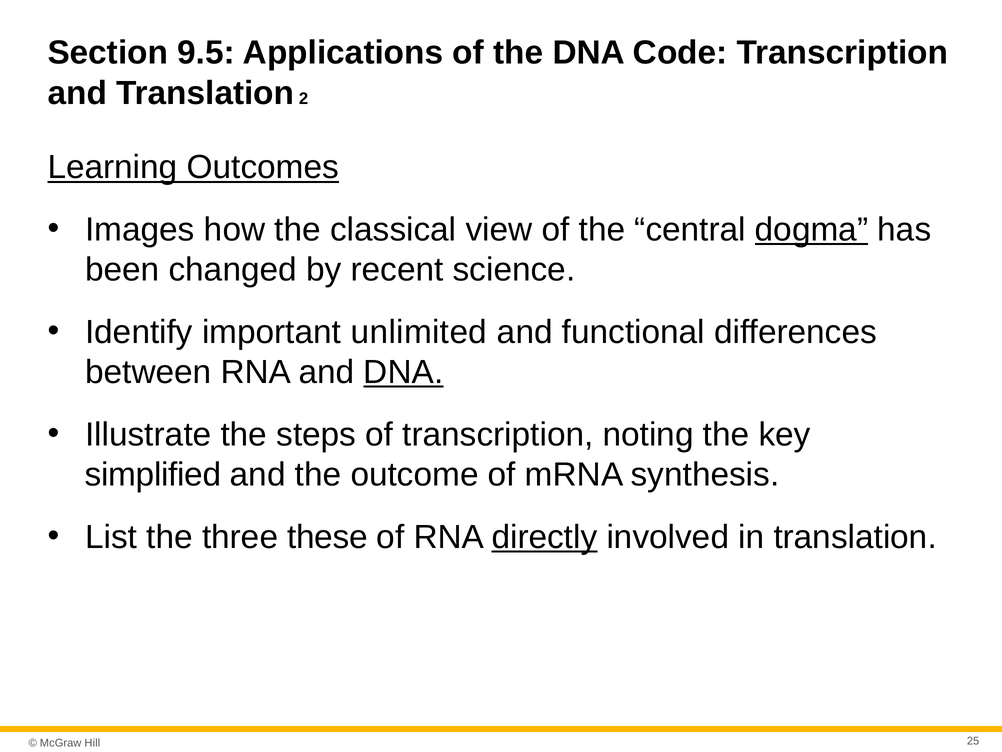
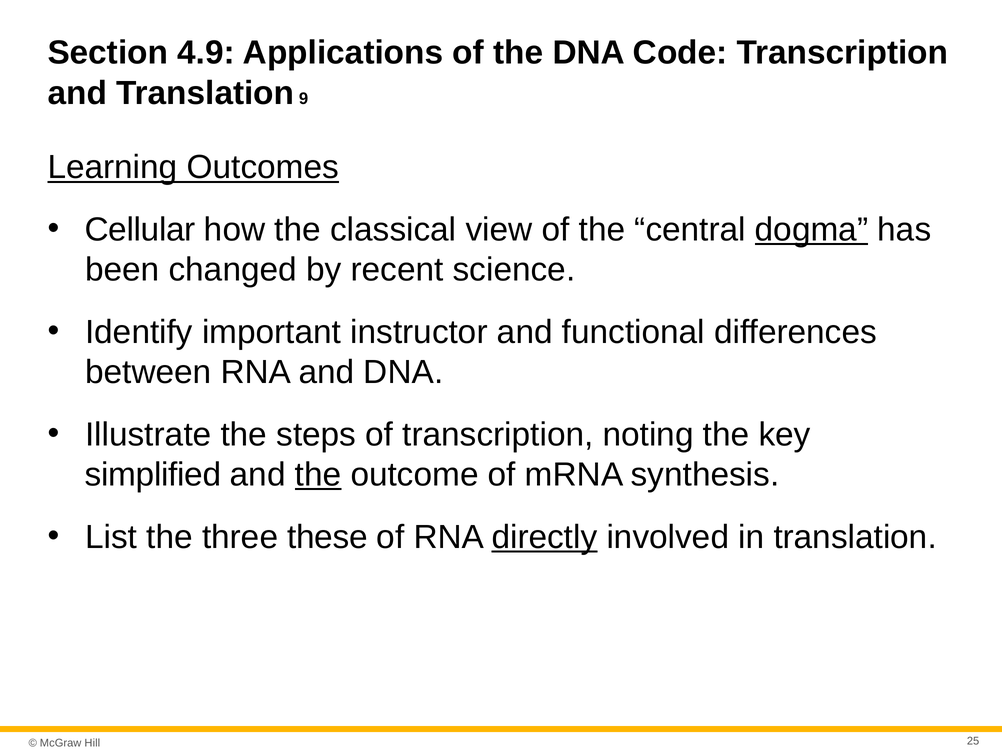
9.5: 9.5 -> 4.9
2: 2 -> 9
Images: Images -> Cellular
unlimited: unlimited -> instructor
DNA at (403, 372) underline: present -> none
the at (318, 475) underline: none -> present
